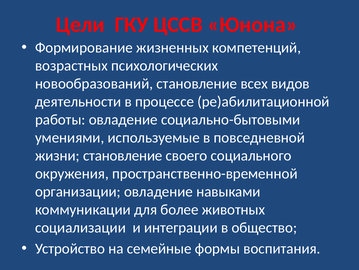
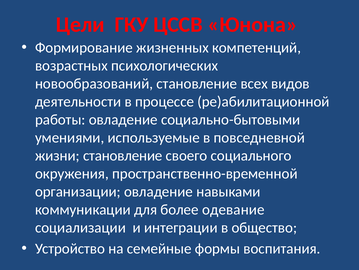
животных: животных -> одевание
